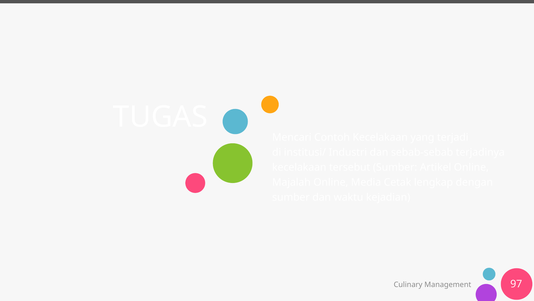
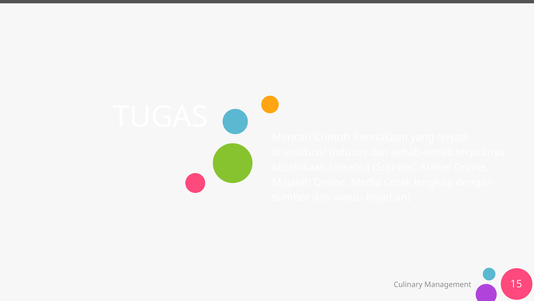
97: 97 -> 15
